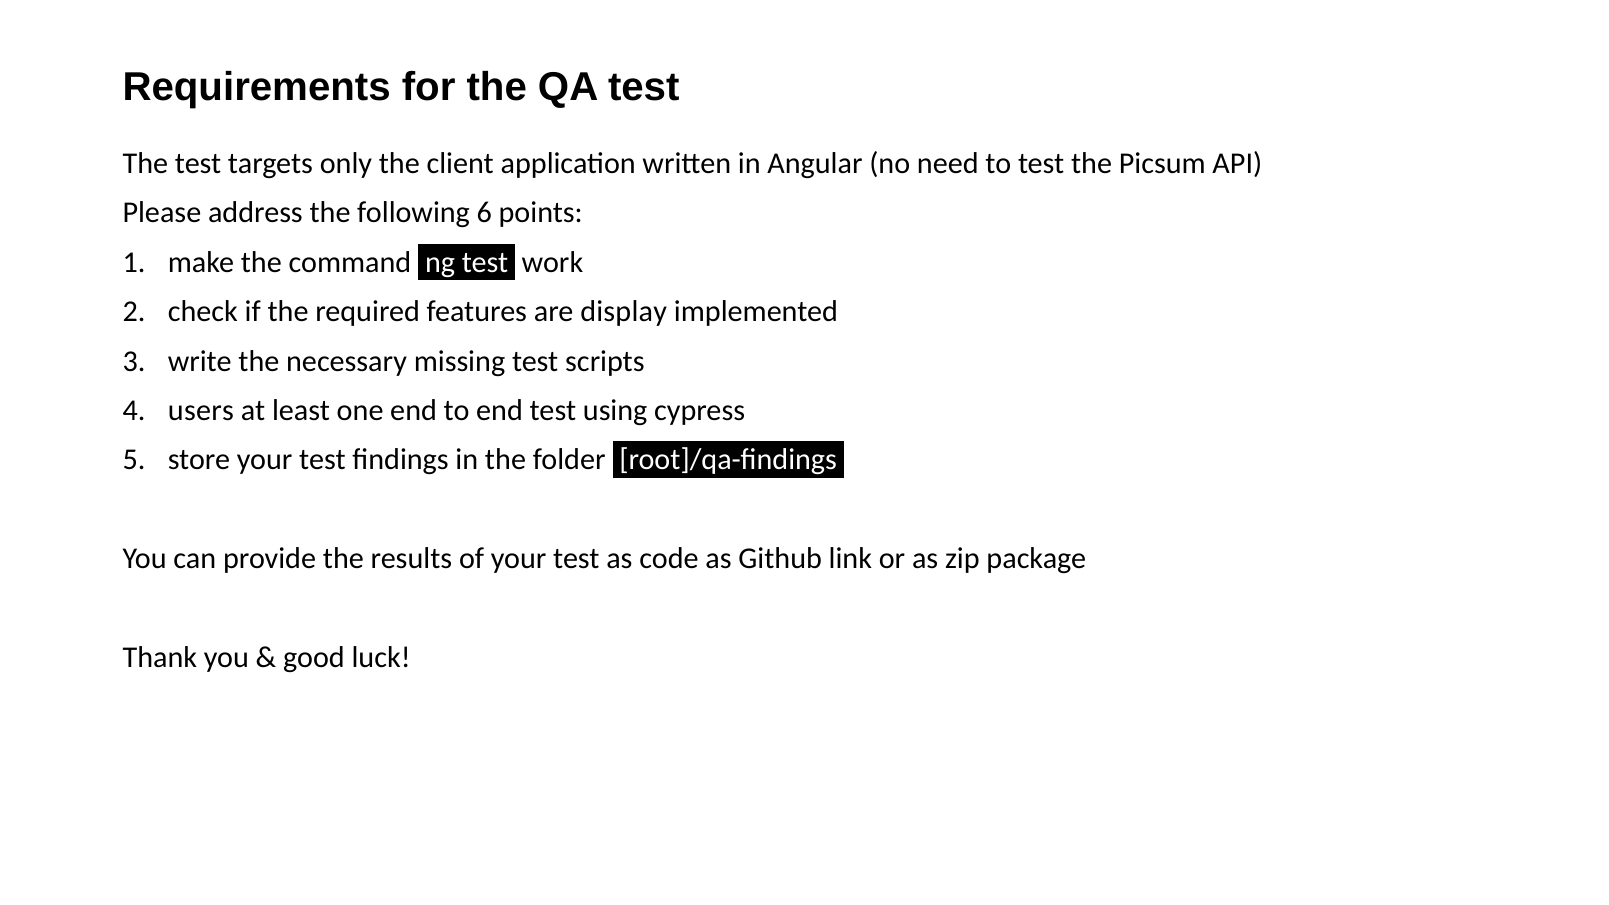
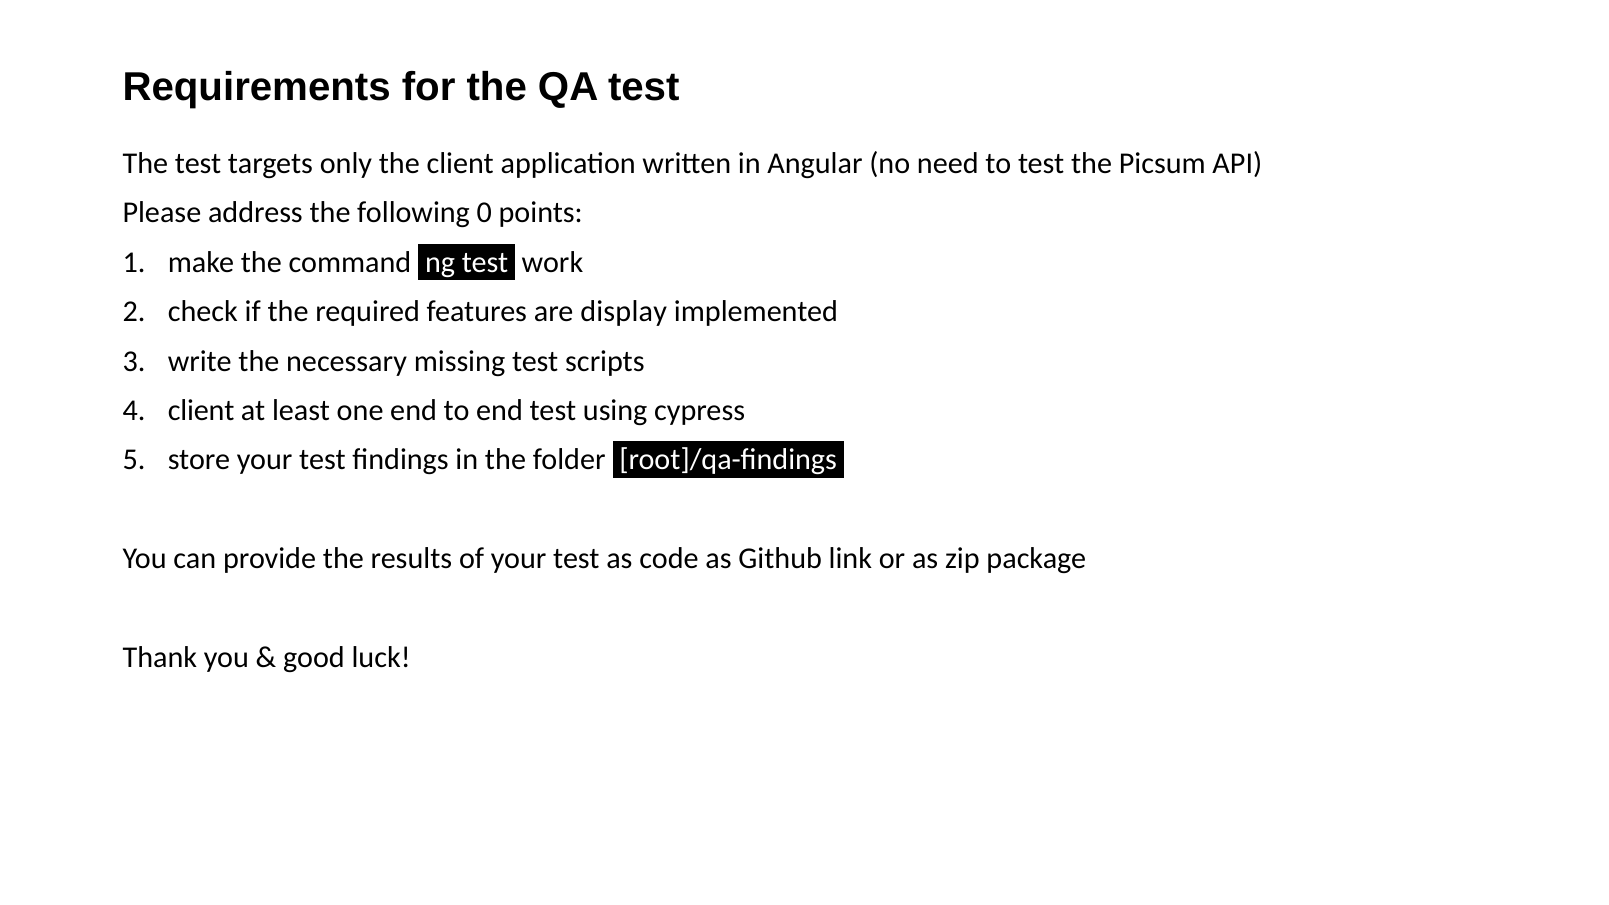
6: 6 -> 0
users at (201, 411): users -> client
